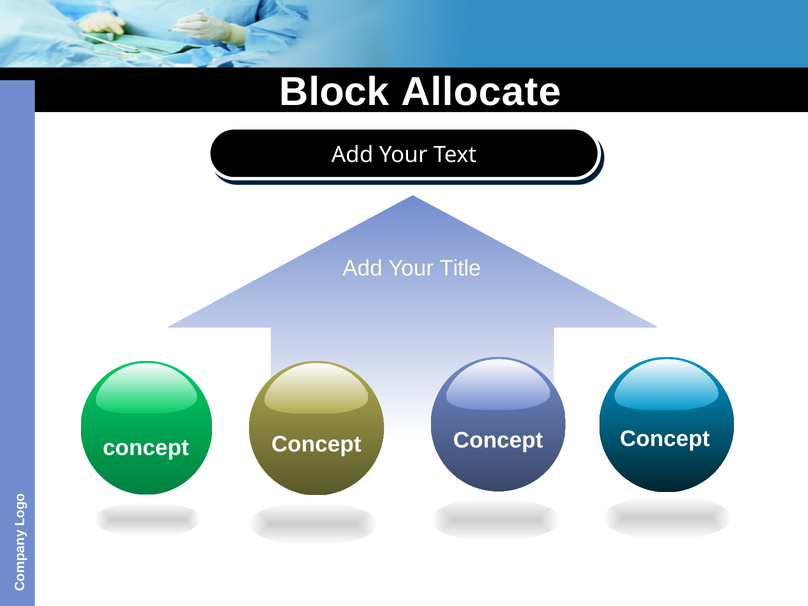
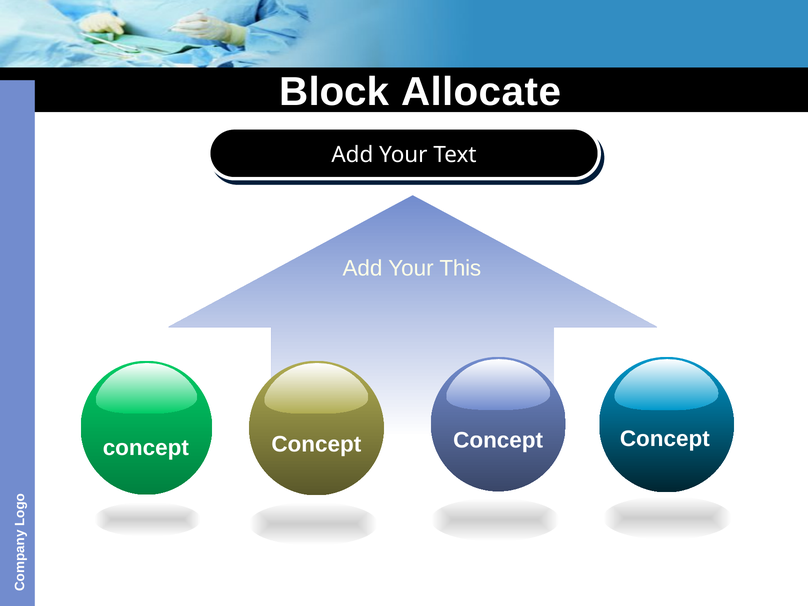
Title: Title -> This
